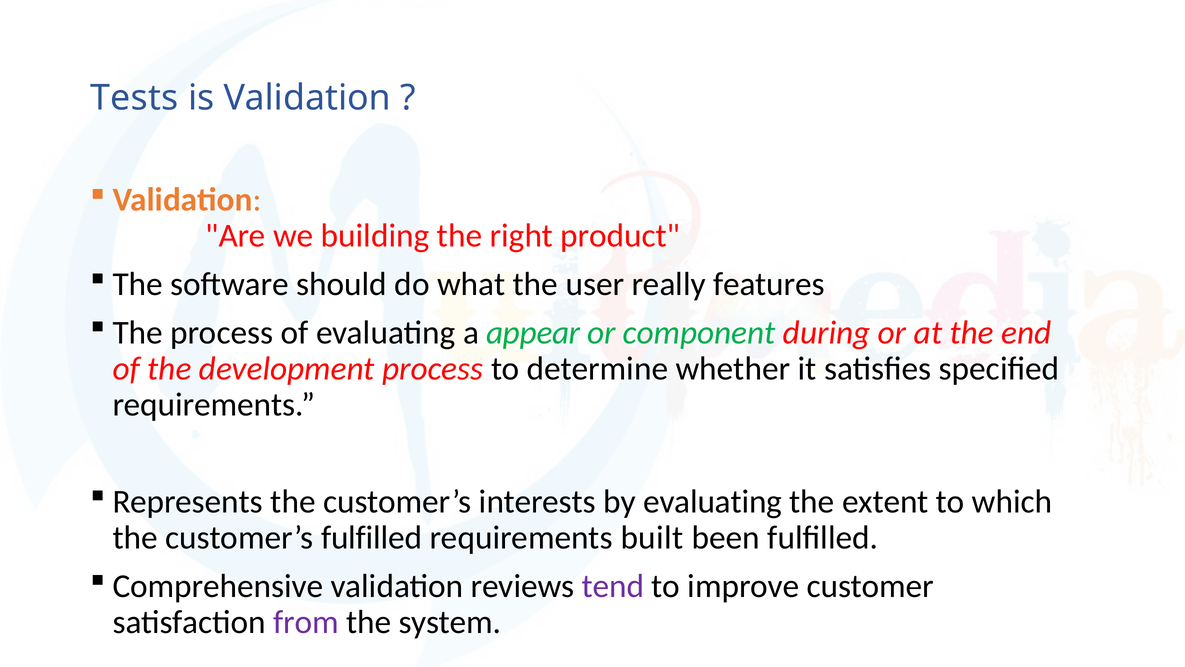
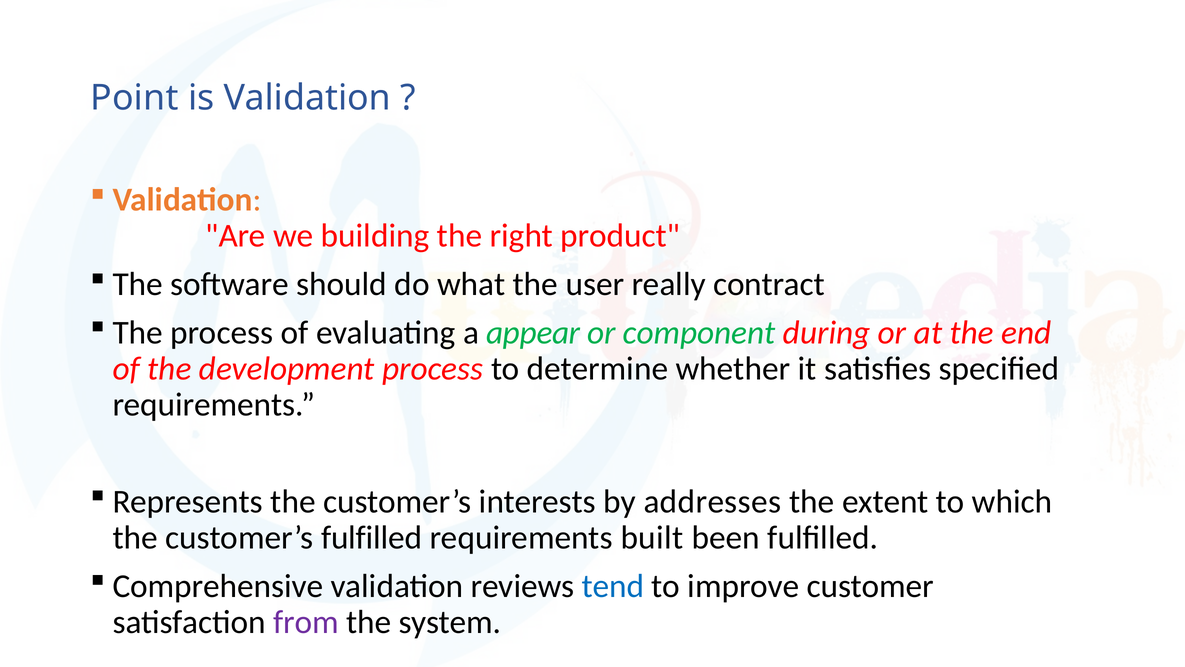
Tests: Tests -> Point
features: features -> contract
by evaluating: evaluating -> addresses
tend colour: purple -> blue
